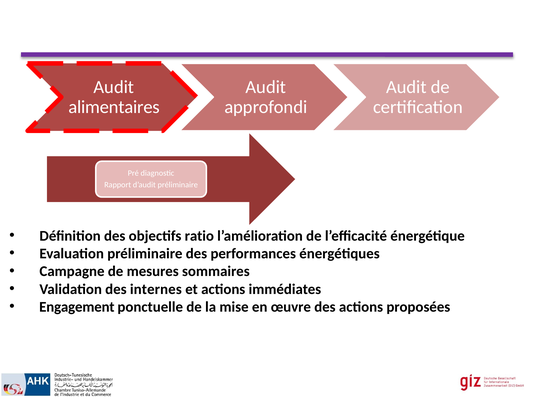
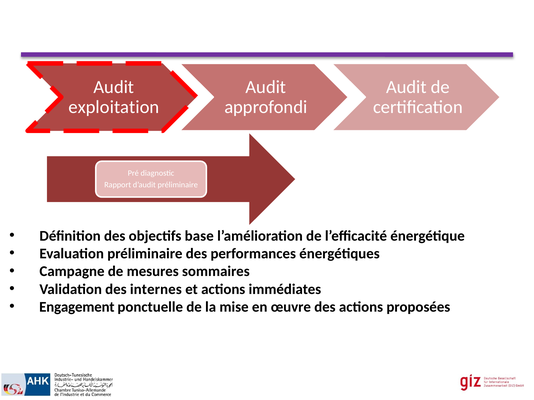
alimentaires: alimentaires -> exploitation
ratio: ratio -> base
